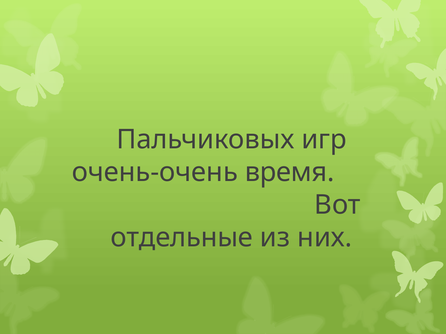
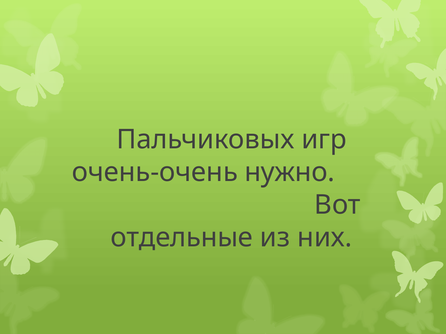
время: время -> нужно
